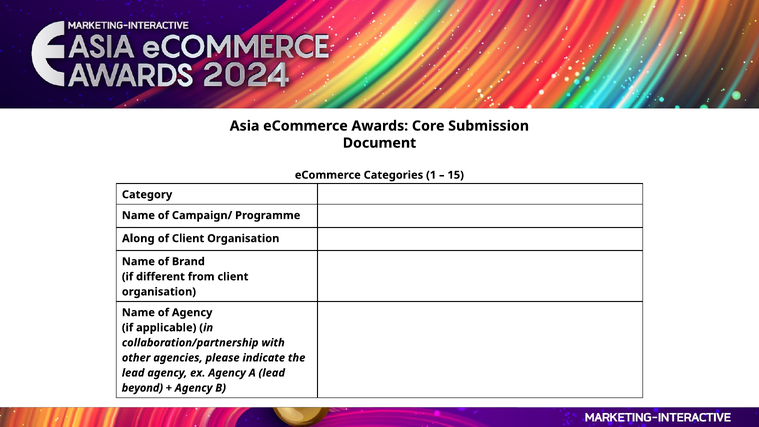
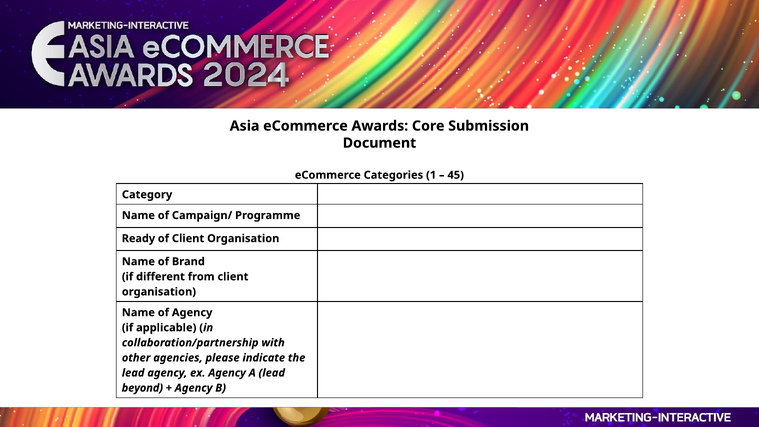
15: 15 -> 45
Along: Along -> Ready
